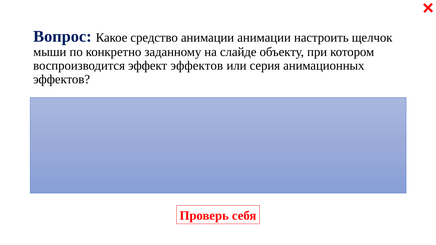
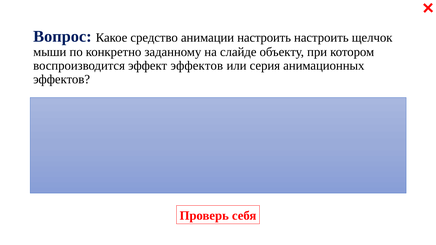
анимации анимации: анимации -> настроить
